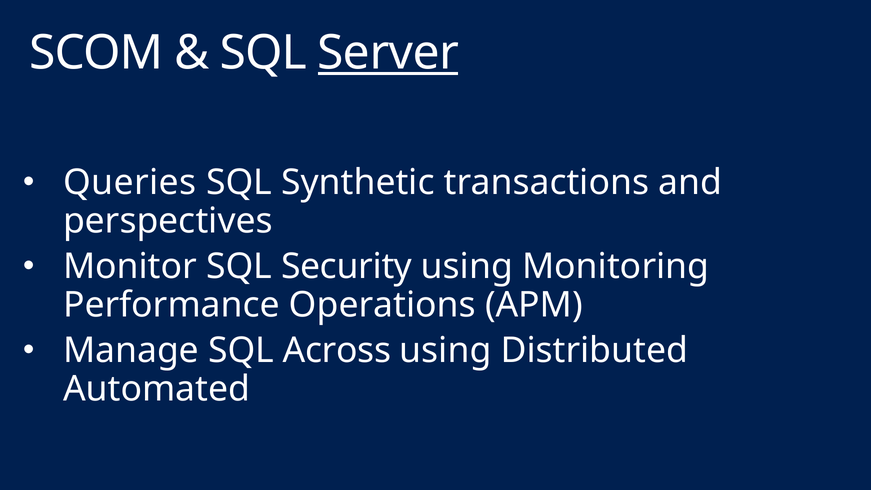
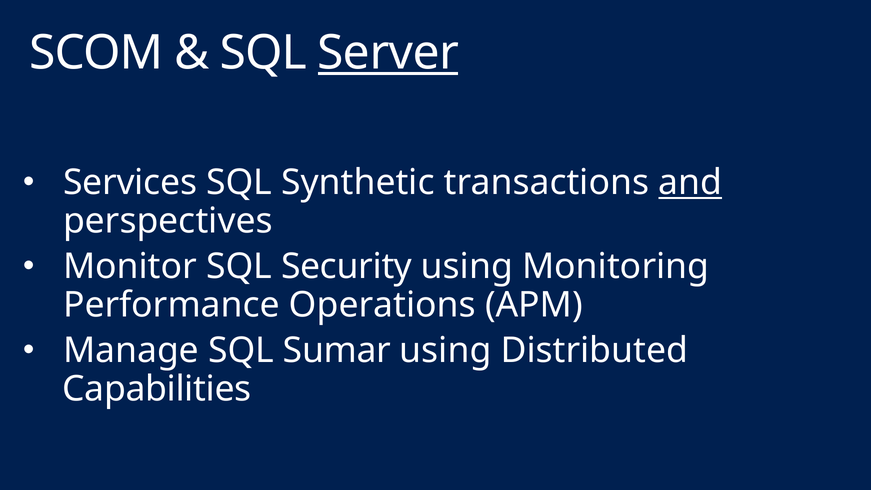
Queries: Queries -> Services
and underline: none -> present
Across: Across -> Sumar
Automated: Automated -> Capabilities
